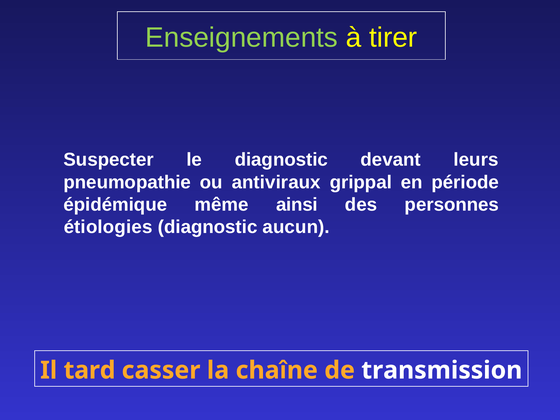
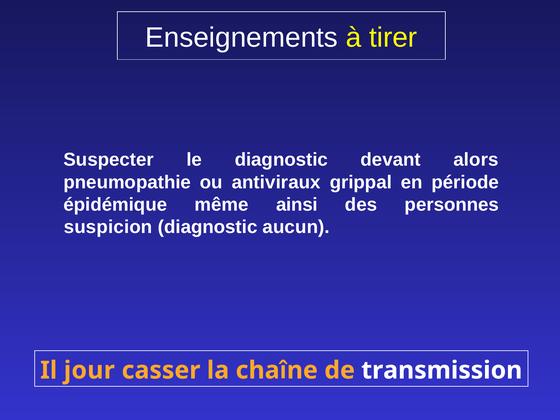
Enseignements colour: light green -> white
leurs: leurs -> alors
étiologies: étiologies -> suspicion
tard: tard -> jour
